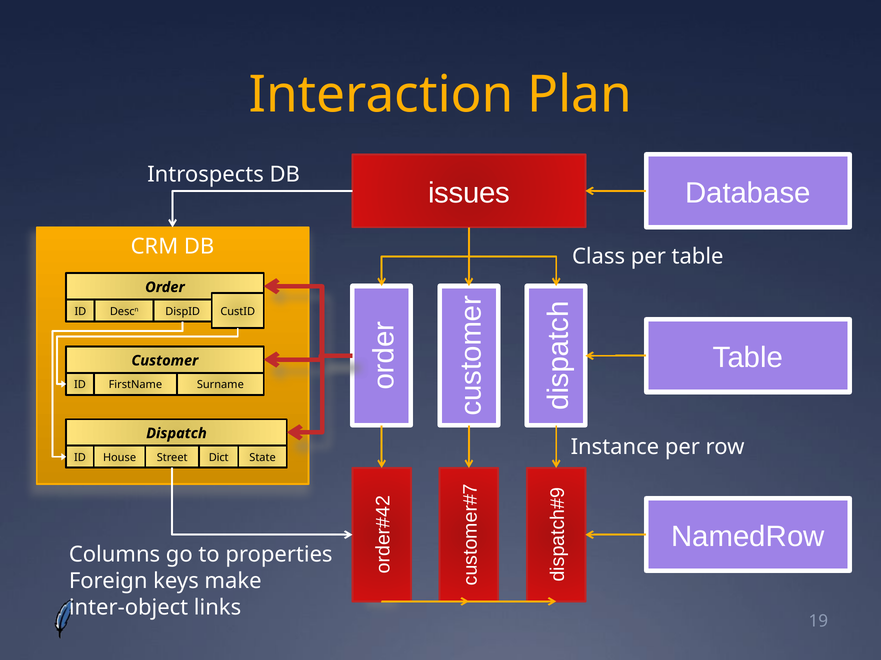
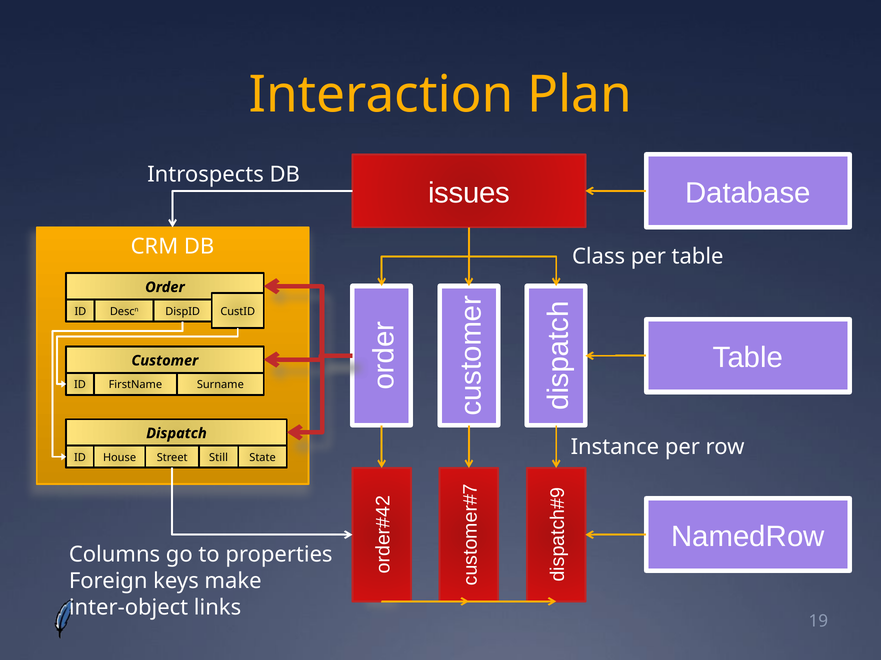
Dict: Dict -> Still
